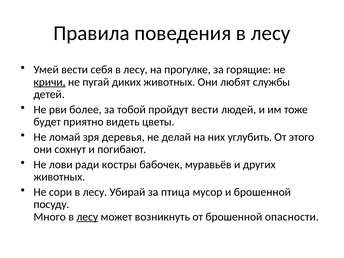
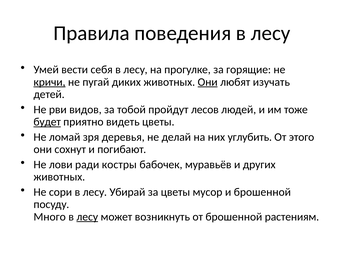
Они at (208, 82) underline: none -> present
службы: службы -> изучать
более: более -> видов
пройдут вести: вести -> лесов
будет underline: none -> present
за птица: птица -> цветы
опасности: опасности -> растениям
